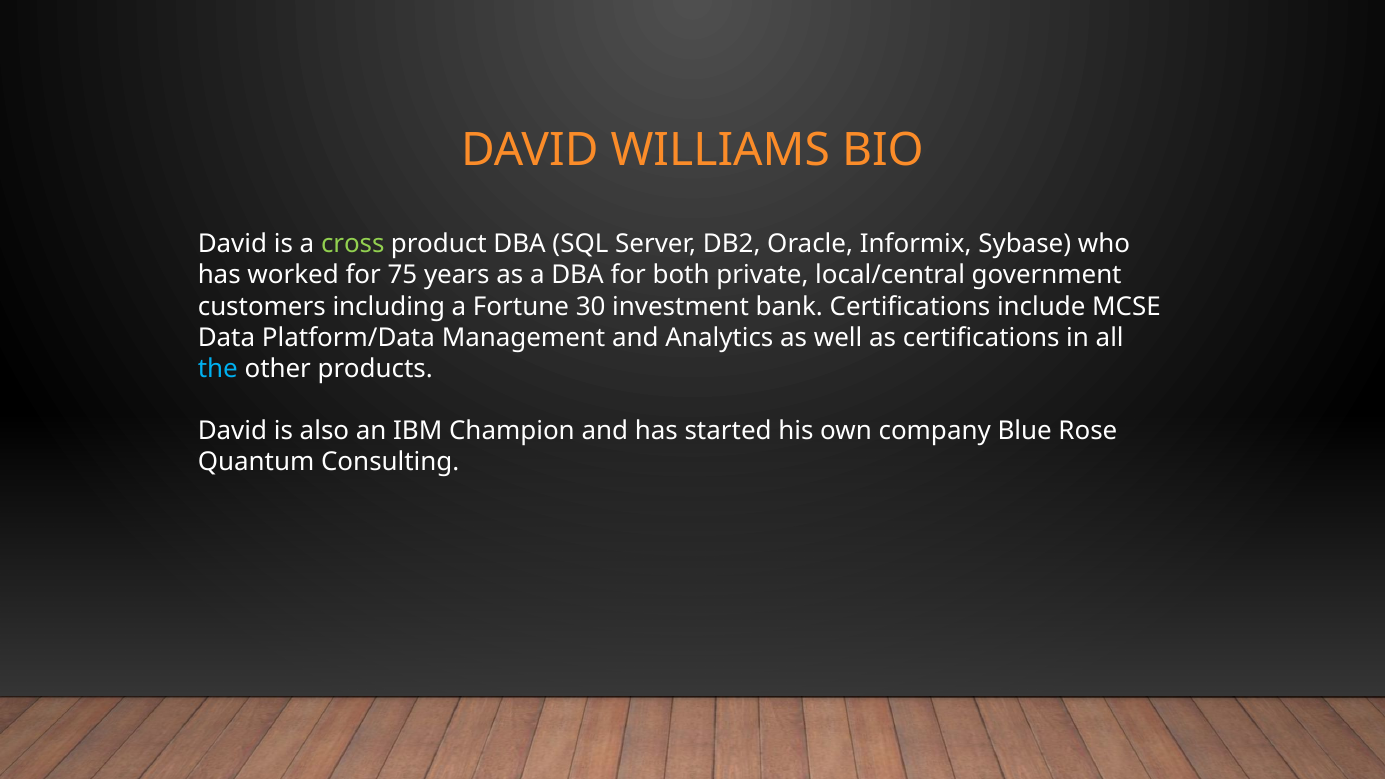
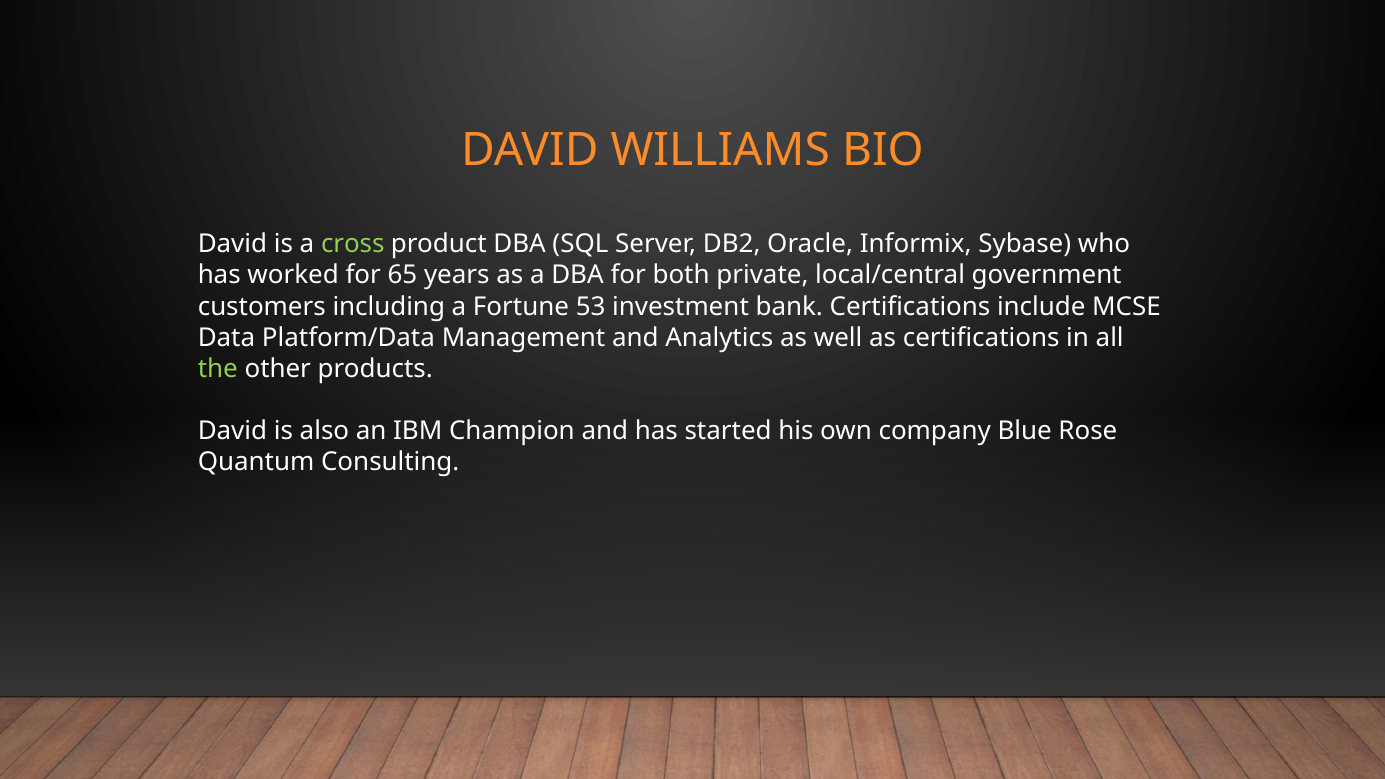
75: 75 -> 65
30: 30 -> 53
the colour: light blue -> light green
